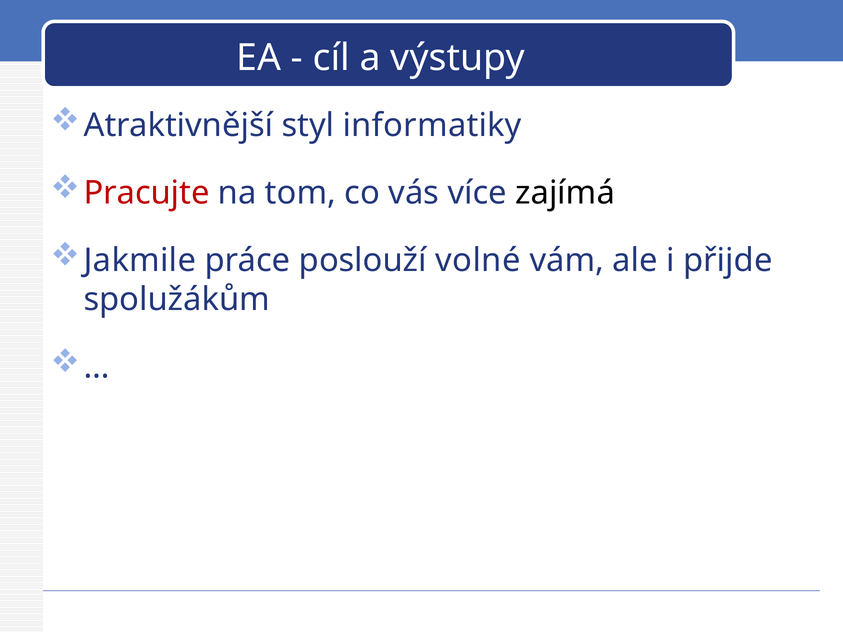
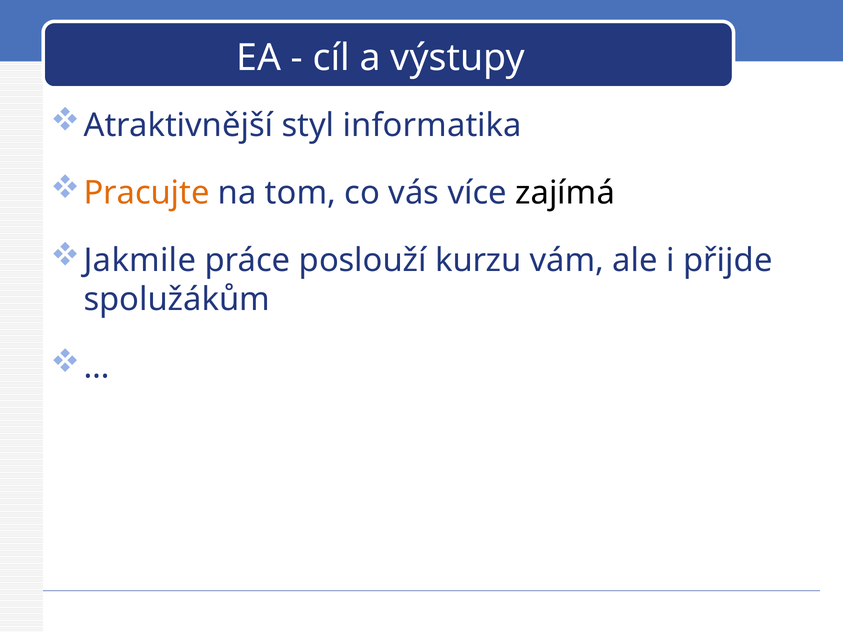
informatiky: informatiky -> informatika
Pracujte colour: red -> orange
volné: volné -> kurzu
